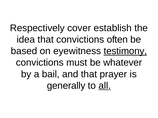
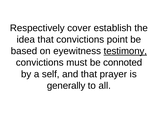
often: often -> point
whatever: whatever -> connoted
bail: bail -> self
all underline: present -> none
